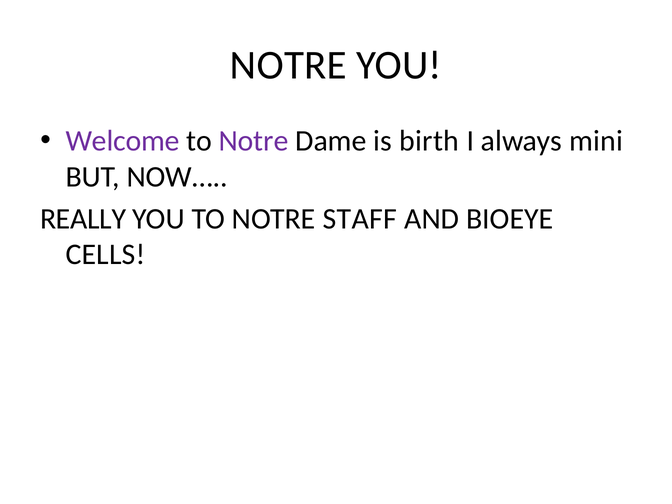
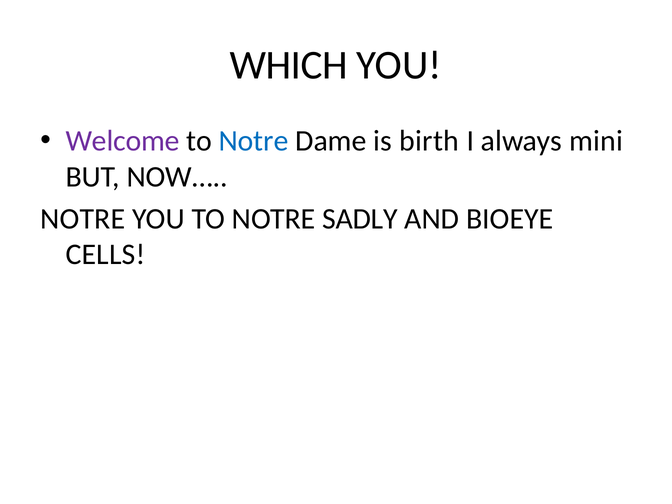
NOTRE at (288, 65): NOTRE -> WHICH
Notre at (254, 141) colour: purple -> blue
REALLY at (83, 219): REALLY -> NOTRE
STAFF: STAFF -> SADLY
